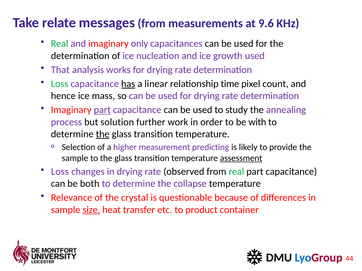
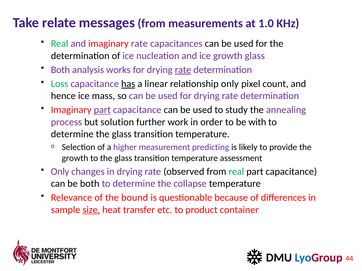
9.6: 9.6 -> 1.0
imaginary only: only -> rate
growth used: used -> glass
That at (60, 70): That -> Both
rate at (183, 70) underline: none -> present
relationship time: time -> only
the at (103, 134) underline: present -> none
sample at (75, 158): sample -> growth
assessment underline: present -> none
Loss at (60, 172): Loss -> Only
crystal: crystal -> bound
